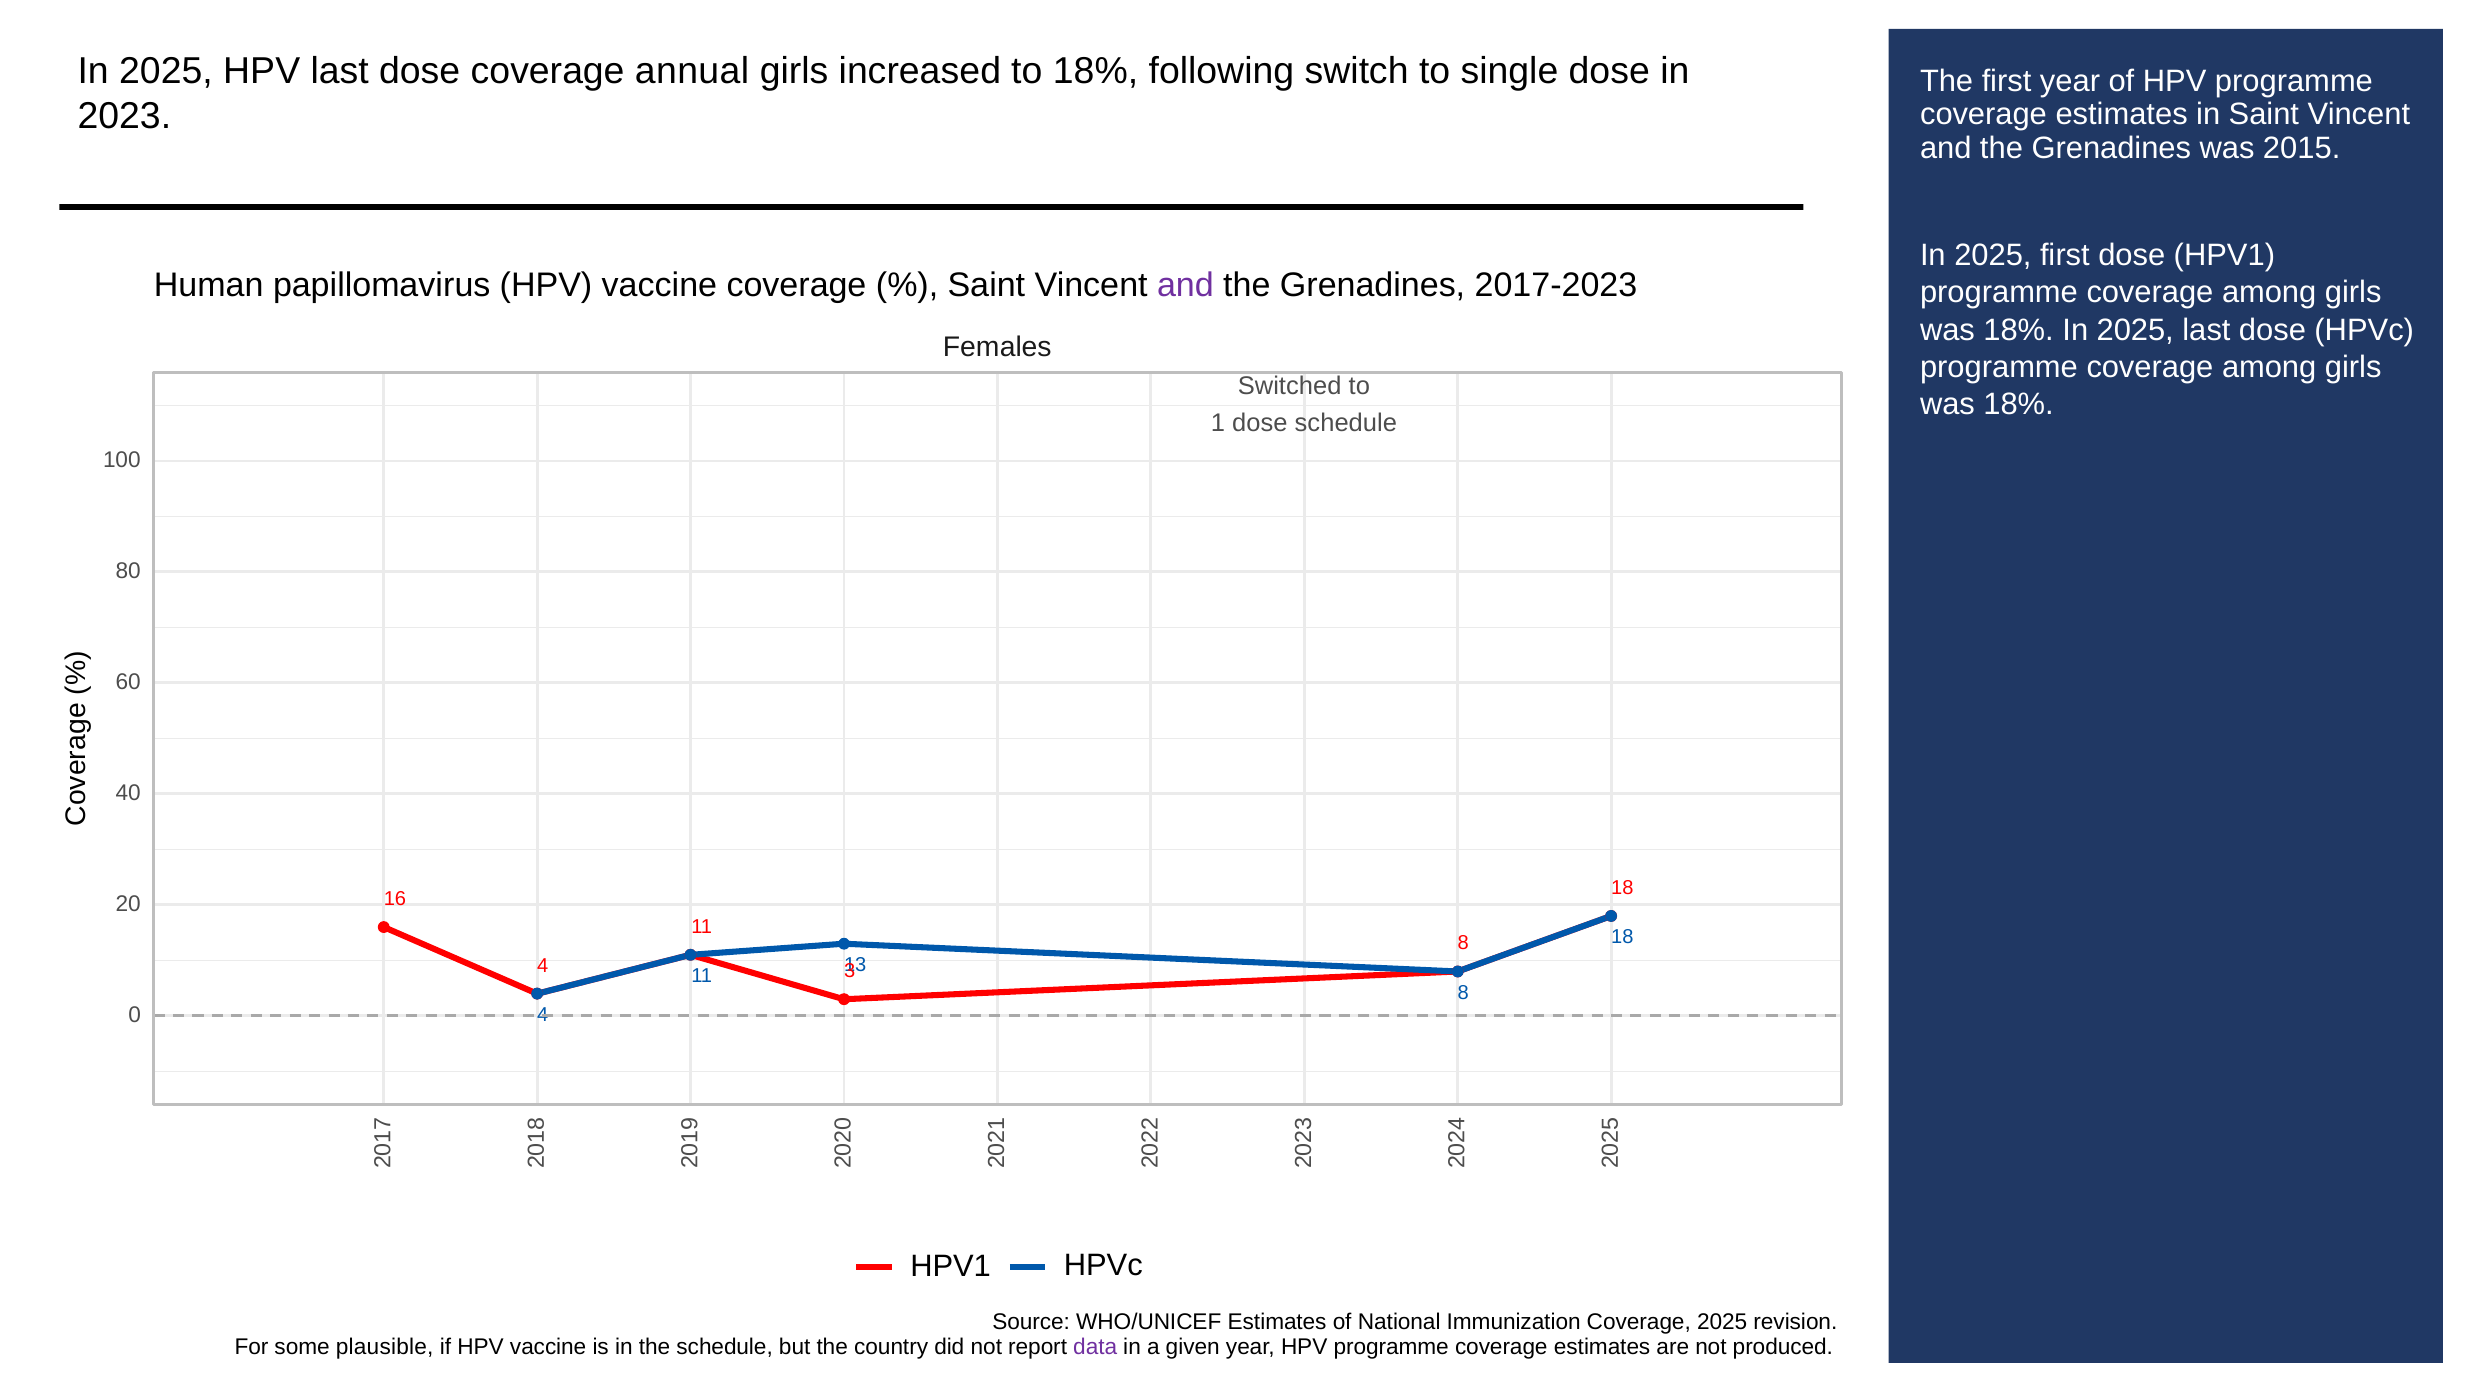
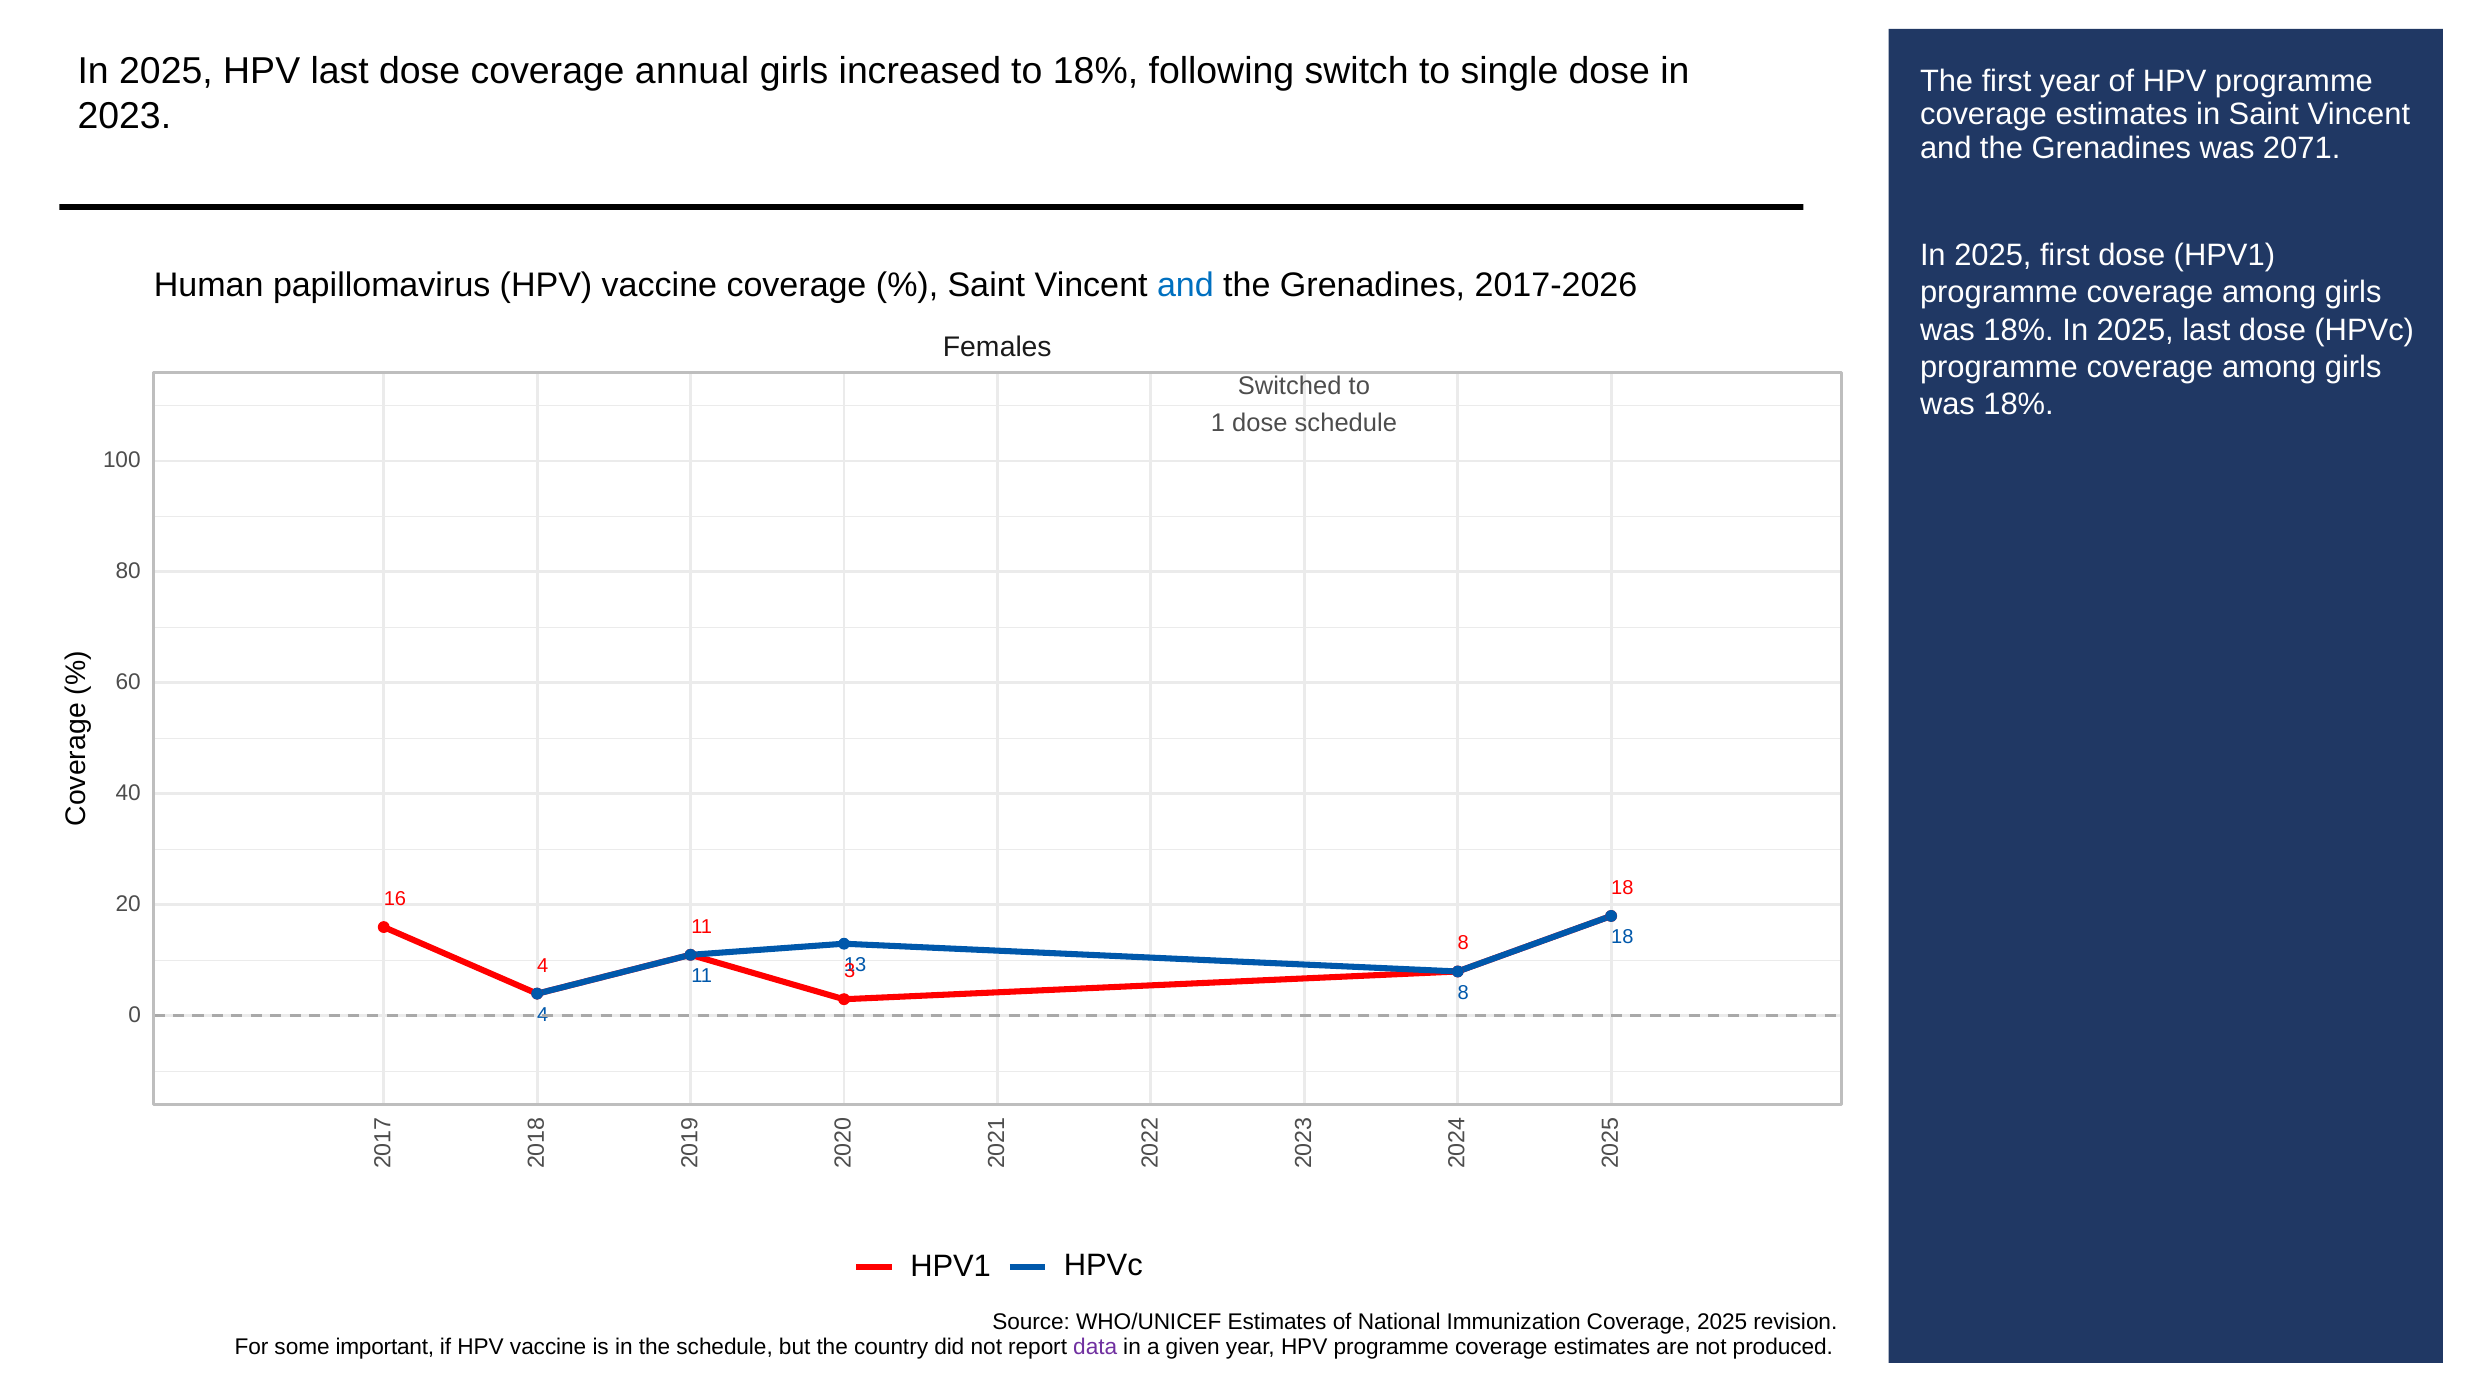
2015: 2015 -> 2071
and at (1185, 285) colour: purple -> blue
2017-2023: 2017-2023 -> 2017-2026
plausible: plausible -> important
